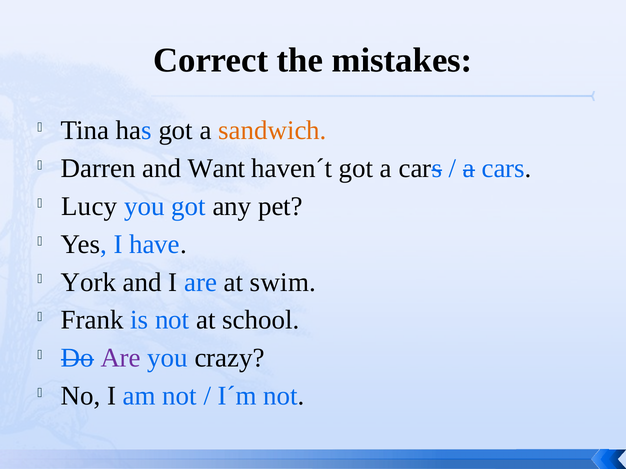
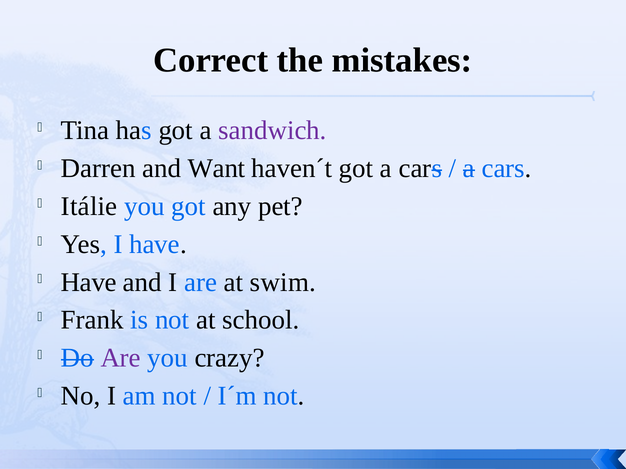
sandwich colour: orange -> purple
Lucy: Lucy -> Itálie
York at (89, 282): York -> Have
